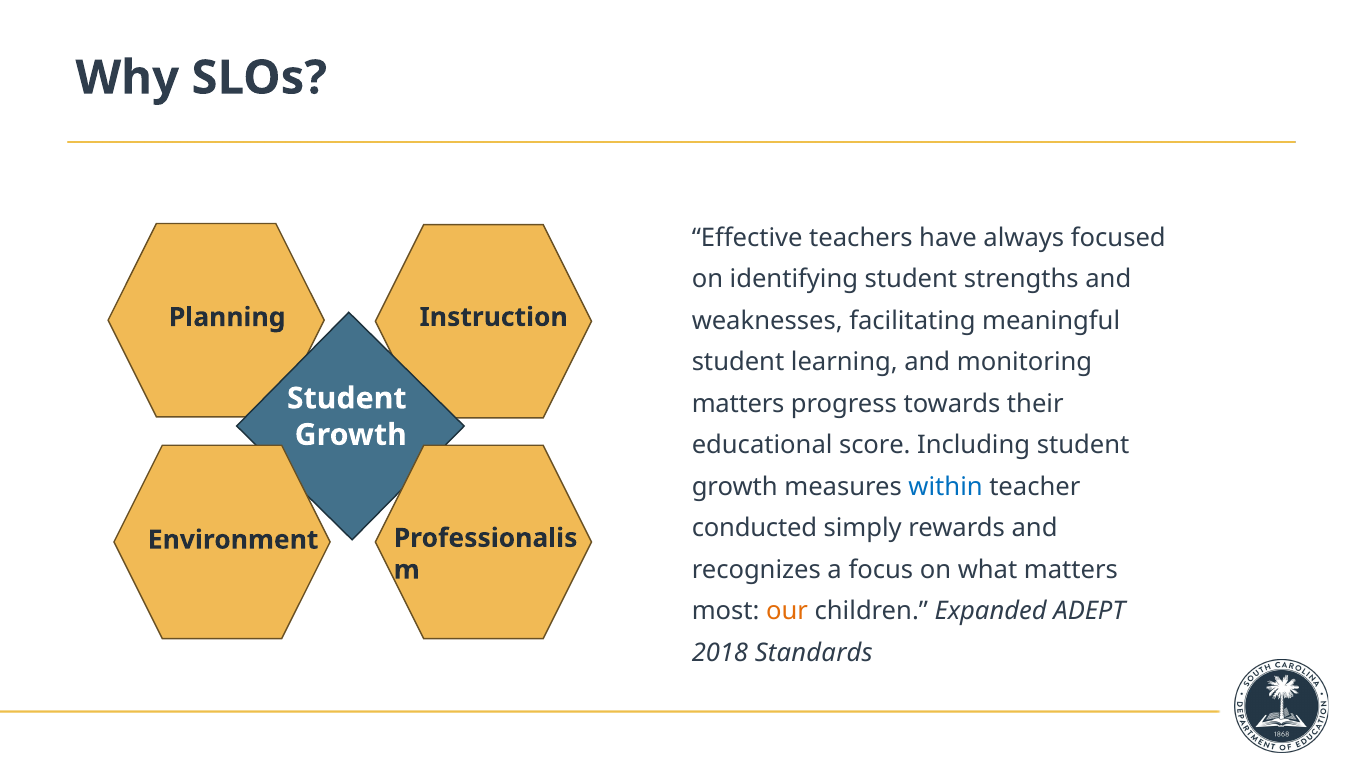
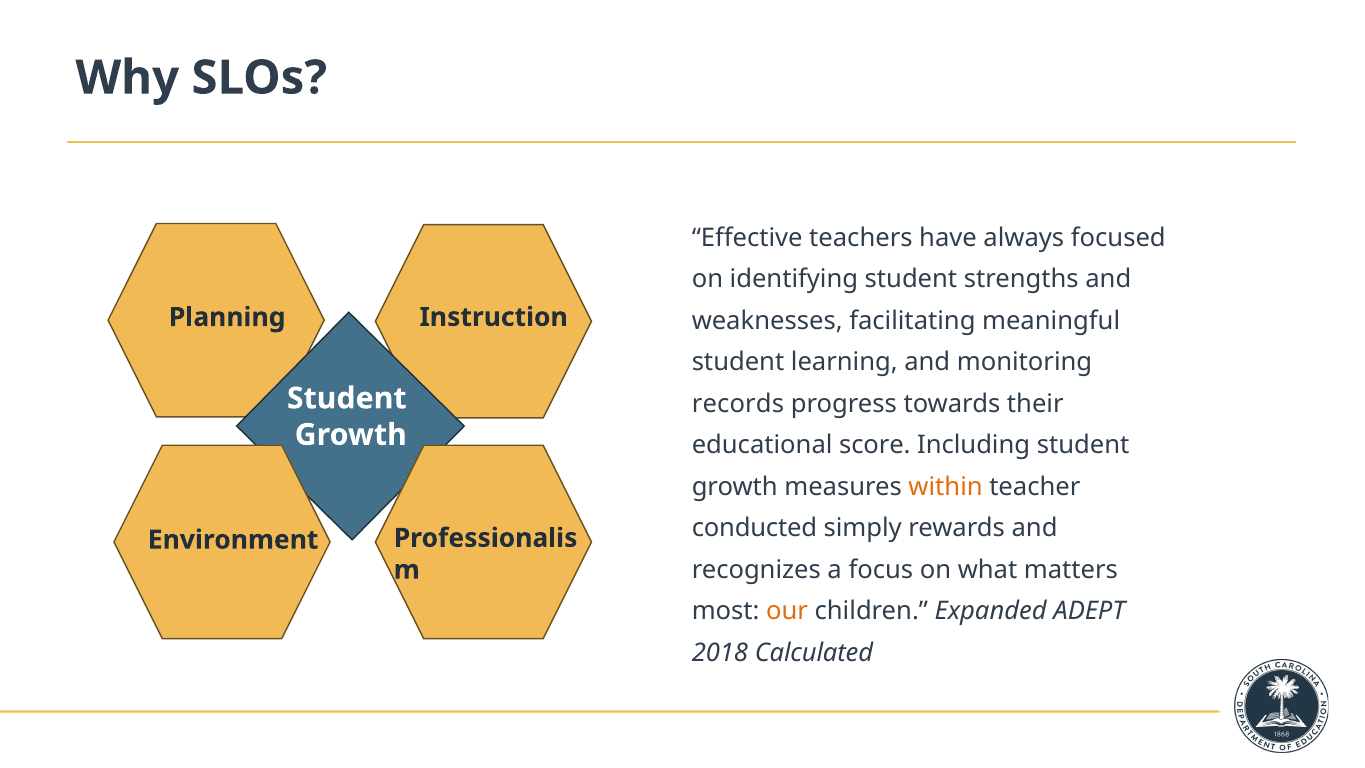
matters at (738, 404): matters -> records
within colour: blue -> orange
Standards: Standards -> Calculated
